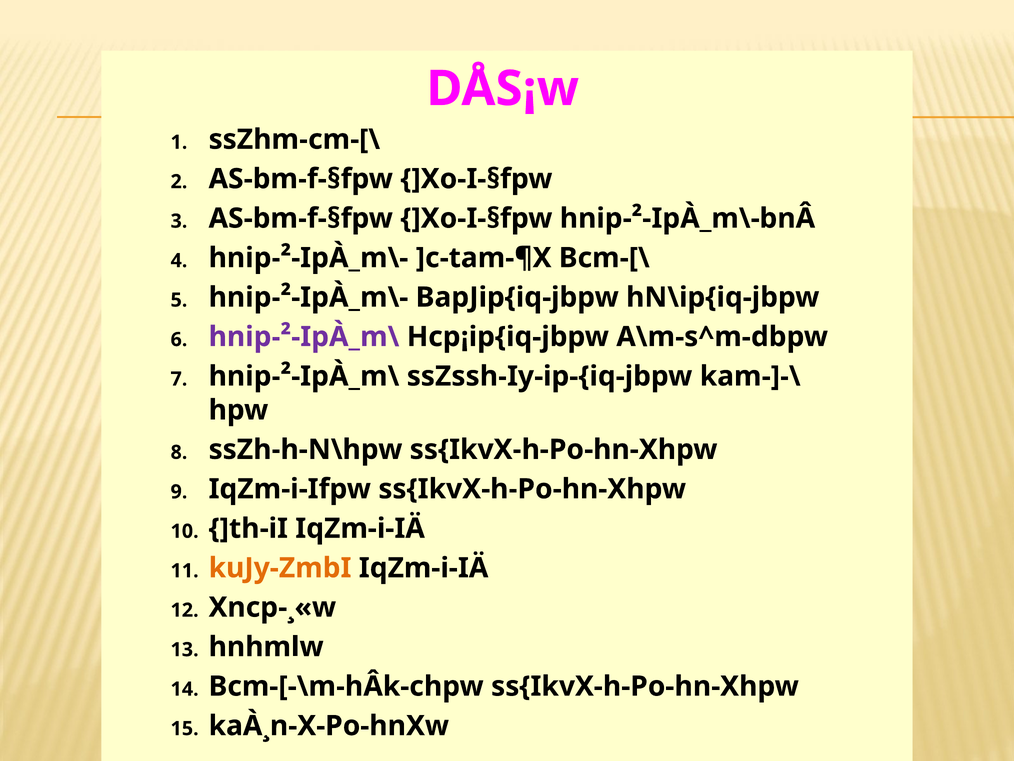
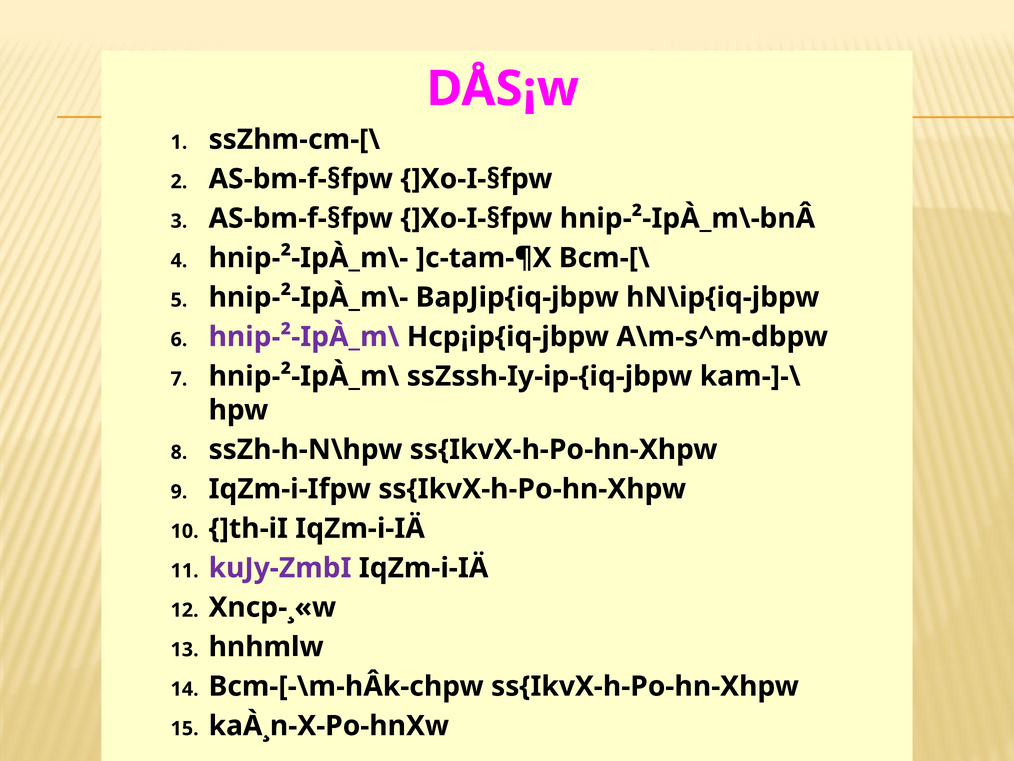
kuJy-ZmbI colour: orange -> purple
